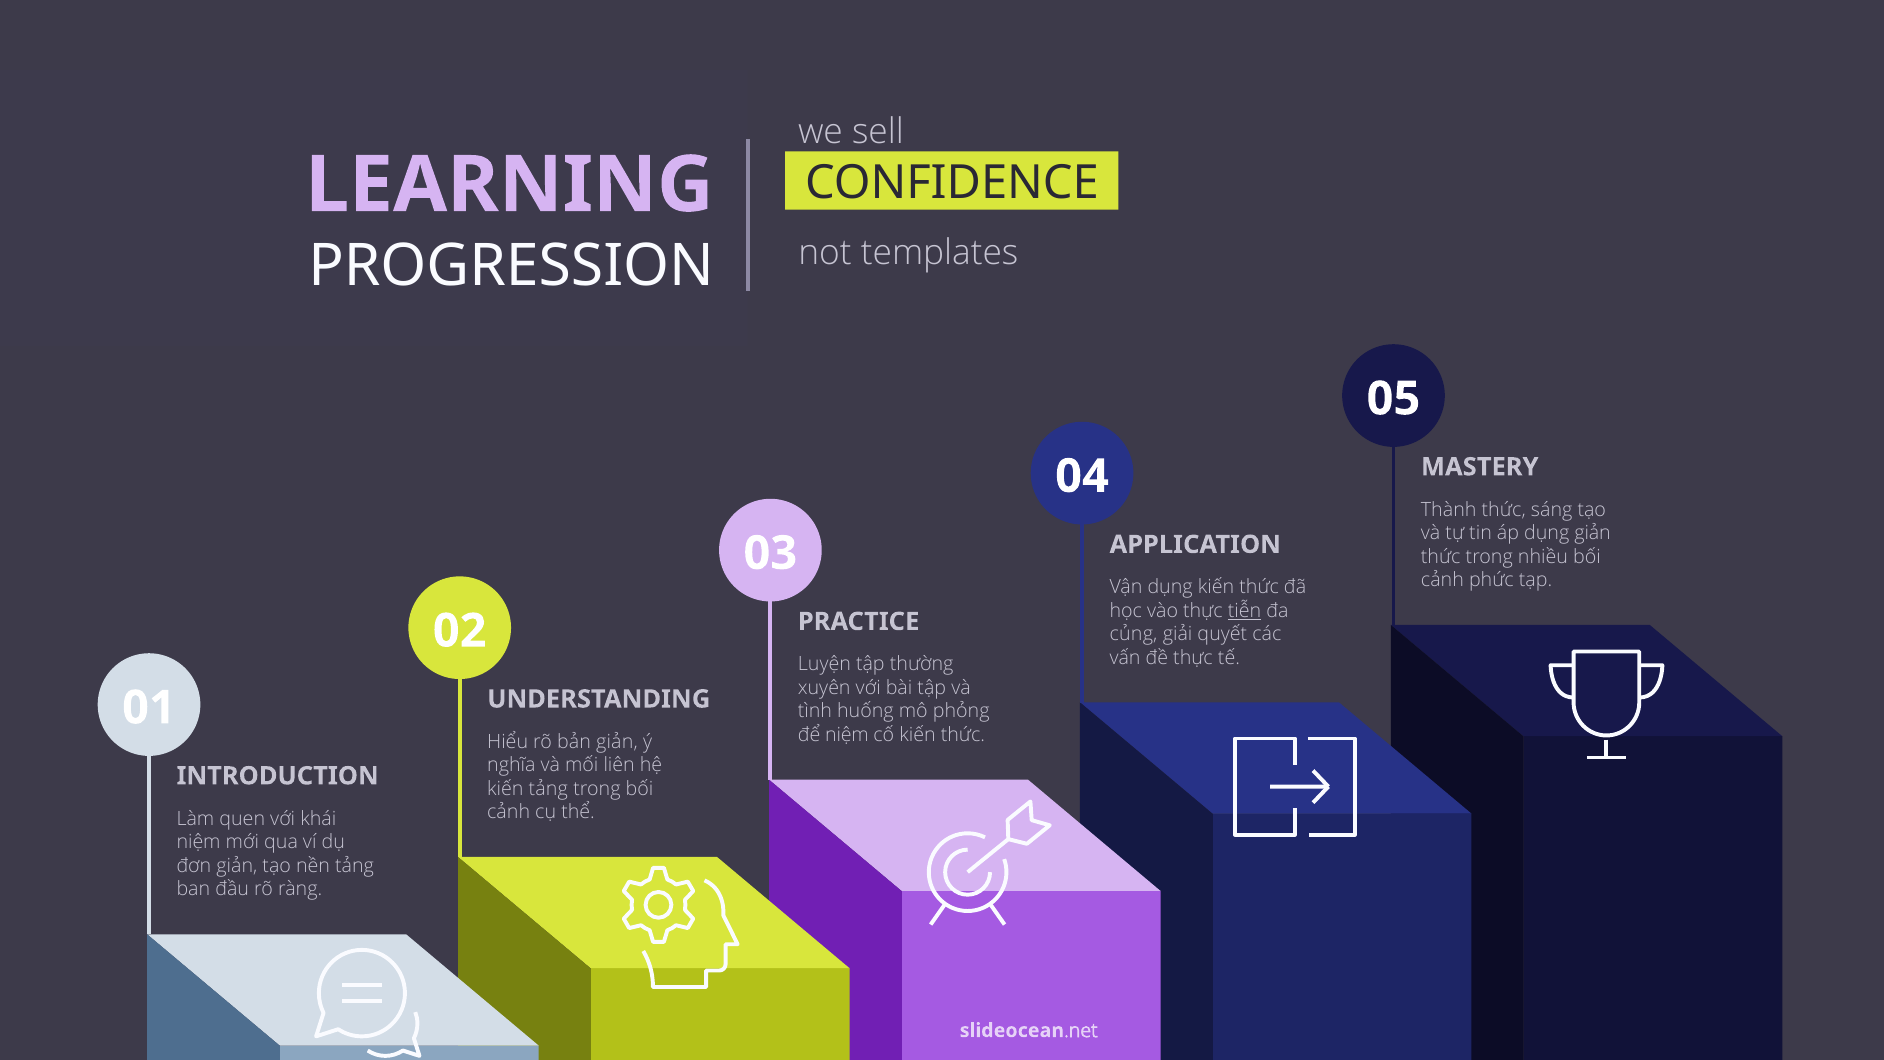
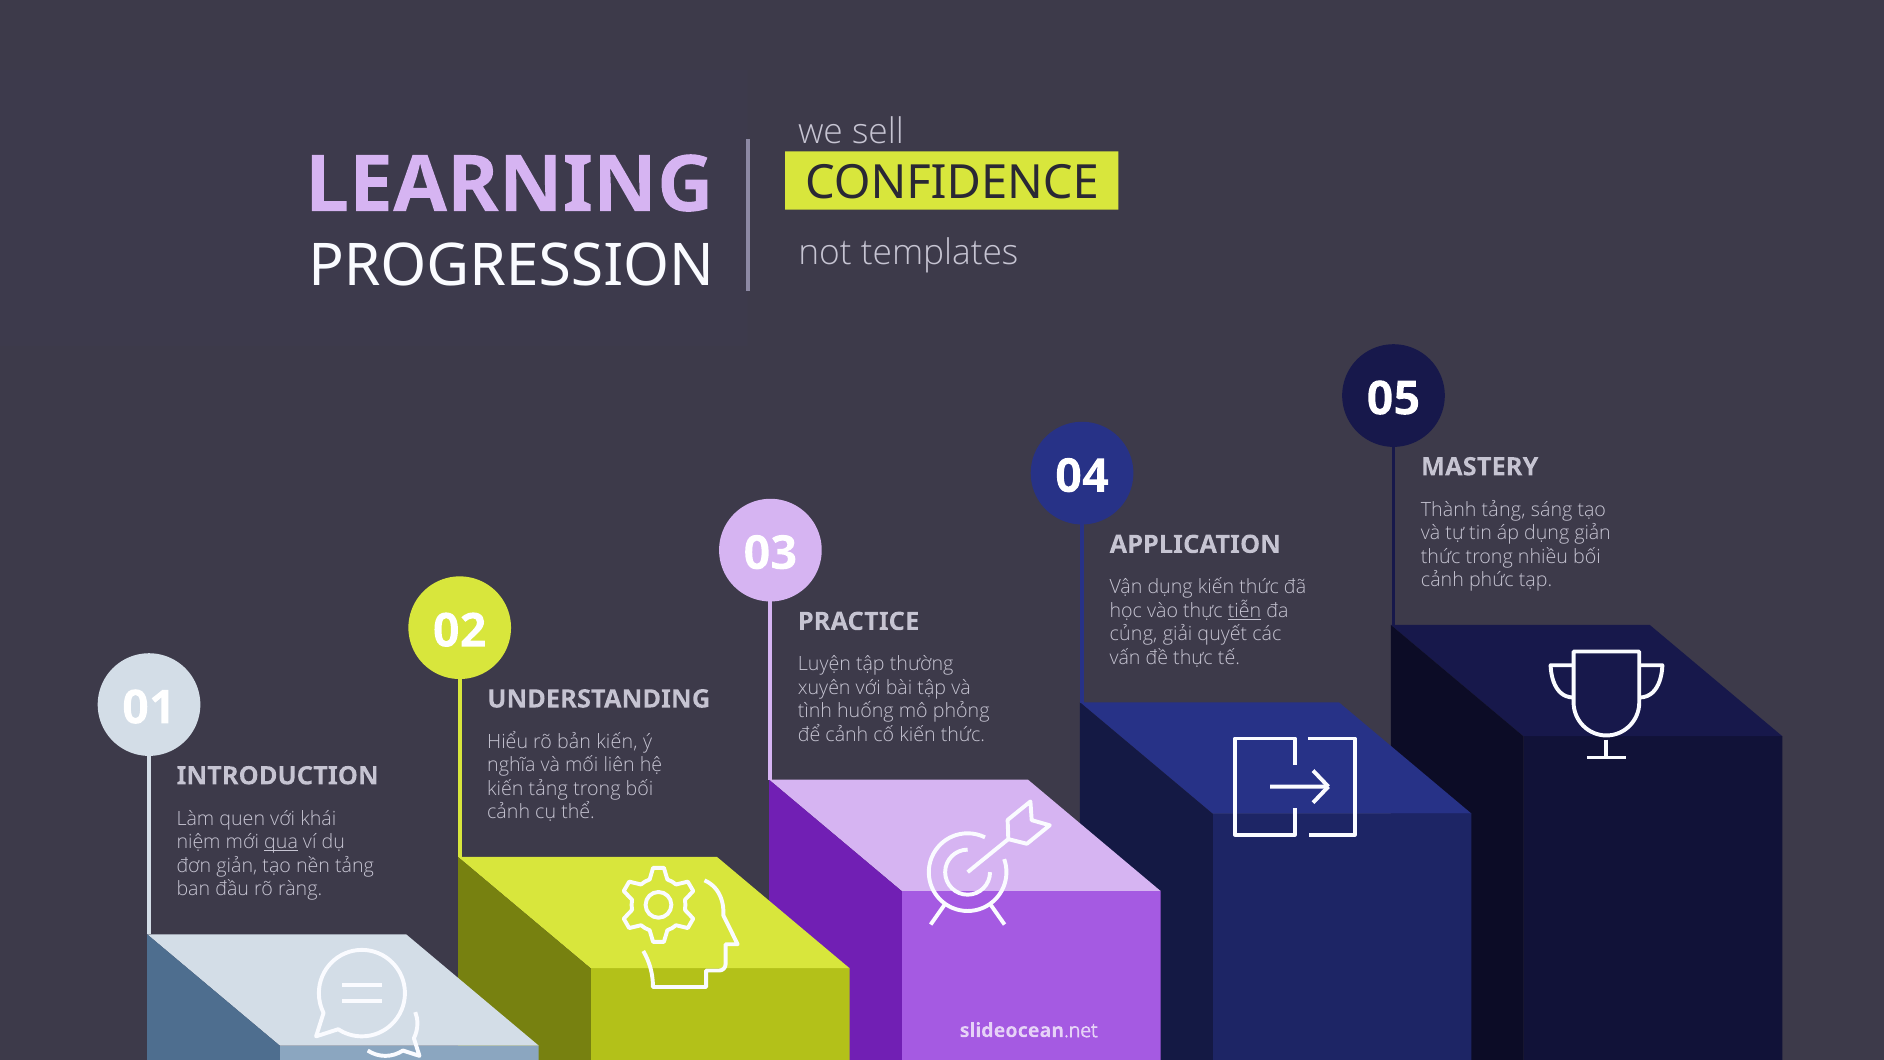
Thành thức: thức -> tảng
để niệm: niệm -> cảnh
bản giản: giản -> kiến
qua underline: none -> present
